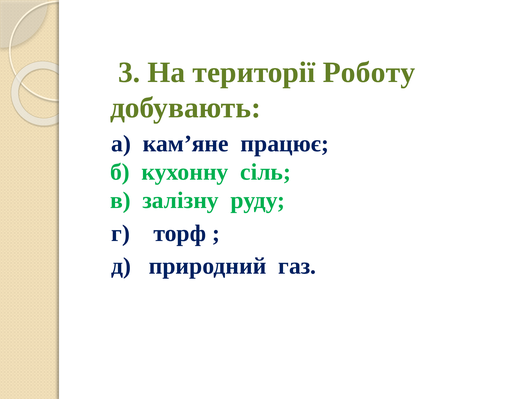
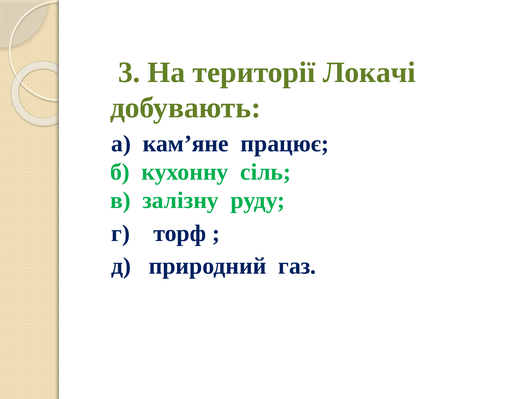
Роботу: Роботу -> Локачі
